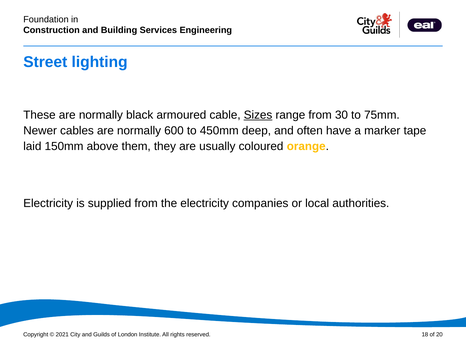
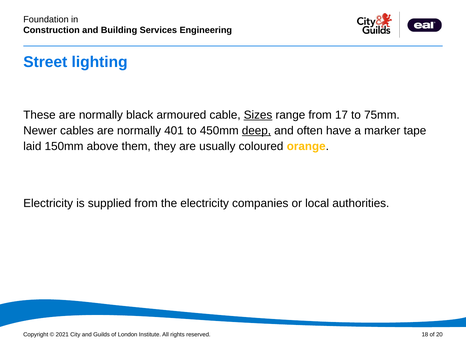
30: 30 -> 17
600: 600 -> 401
deep underline: none -> present
